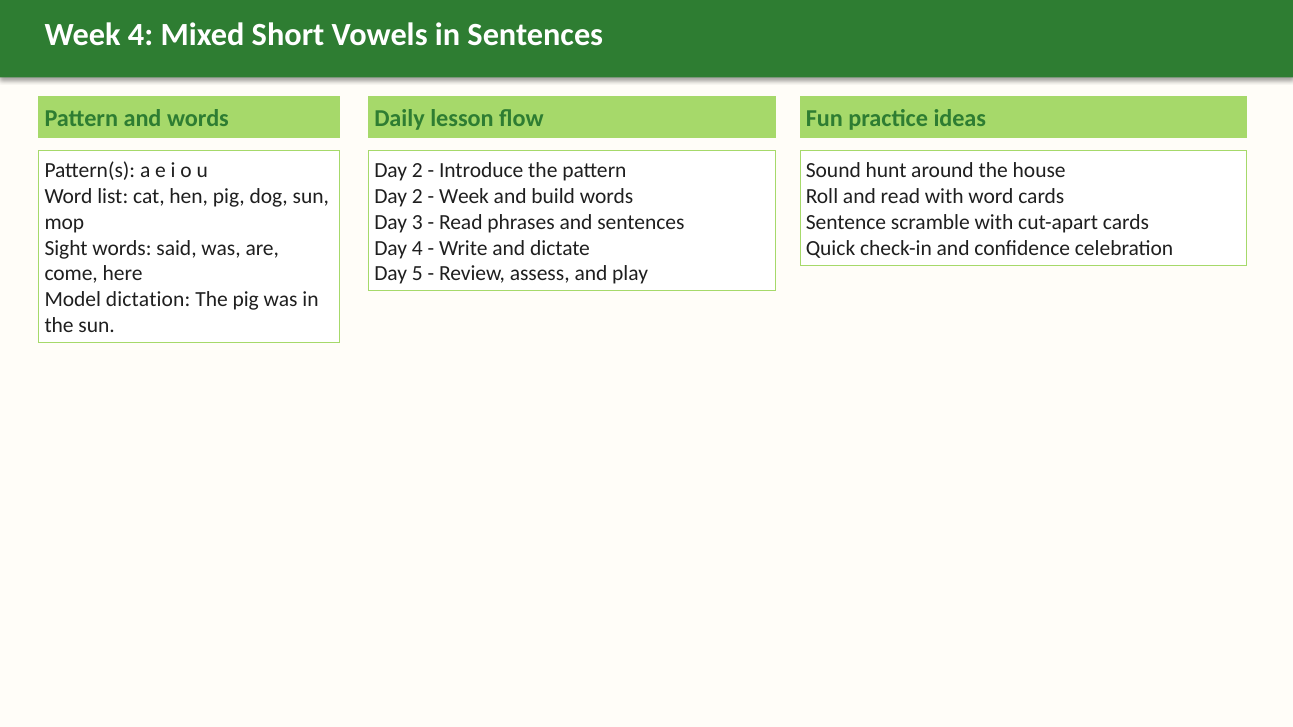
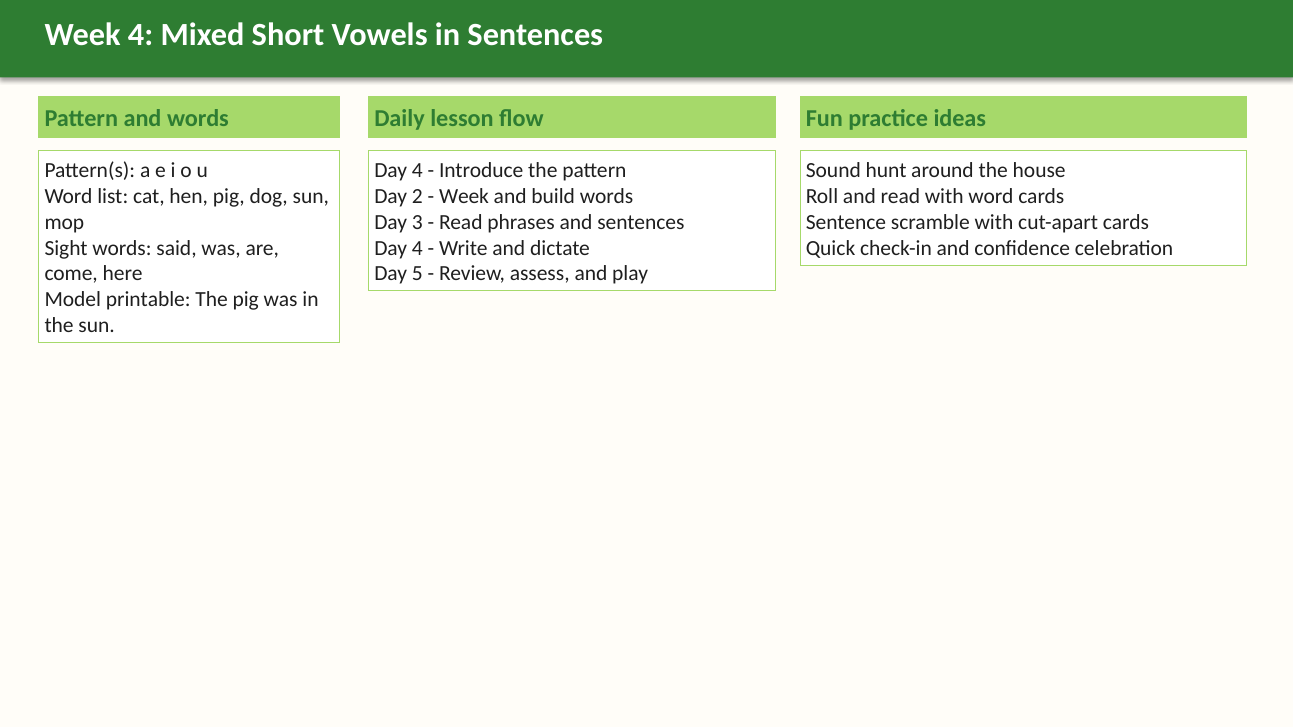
2 at (417, 171): 2 -> 4
dictation: dictation -> printable
